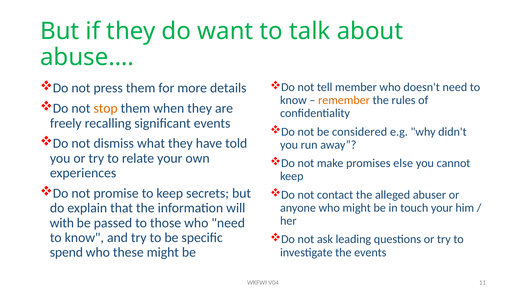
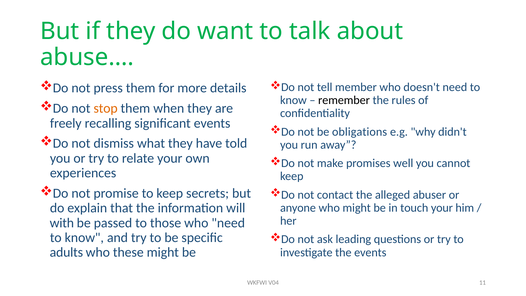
remember colour: orange -> black
considered: considered -> obligations
else: else -> well
spend: spend -> adults
